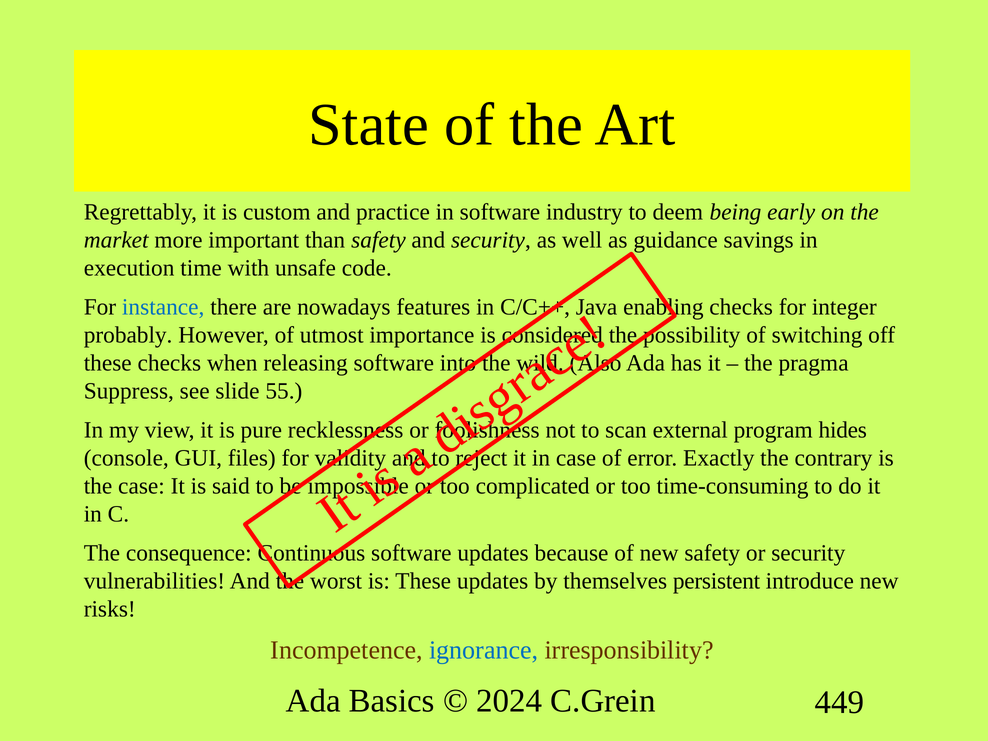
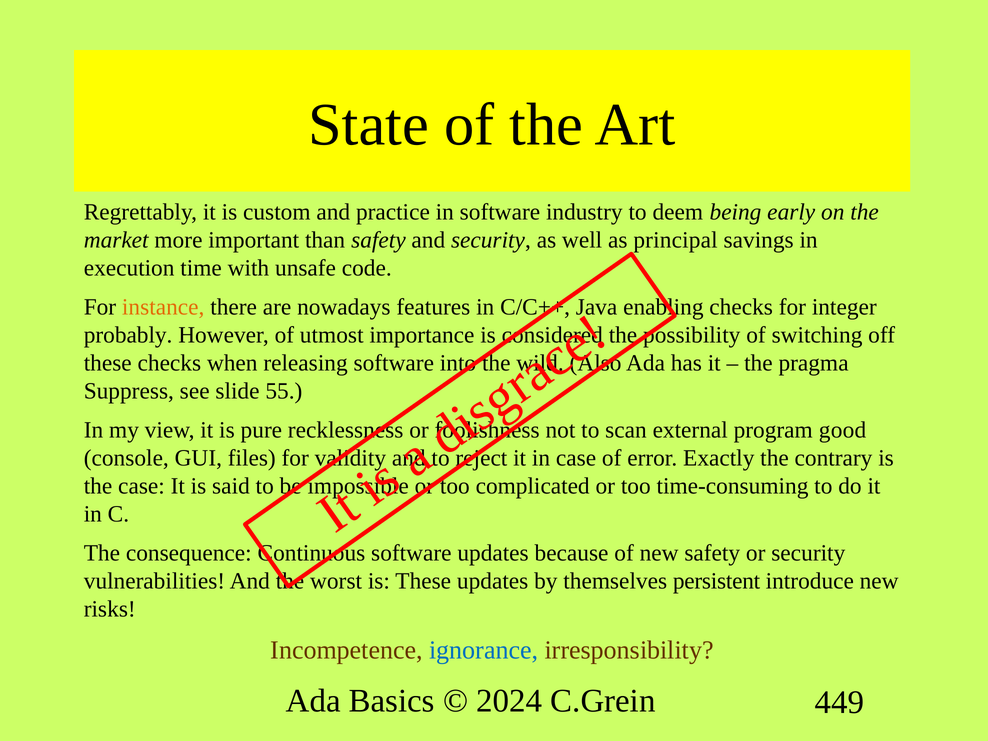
guidance: guidance -> principal
instance colour: blue -> orange
hides: hides -> good
